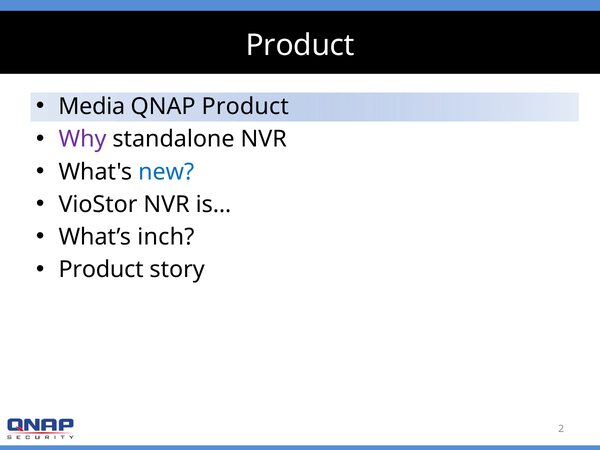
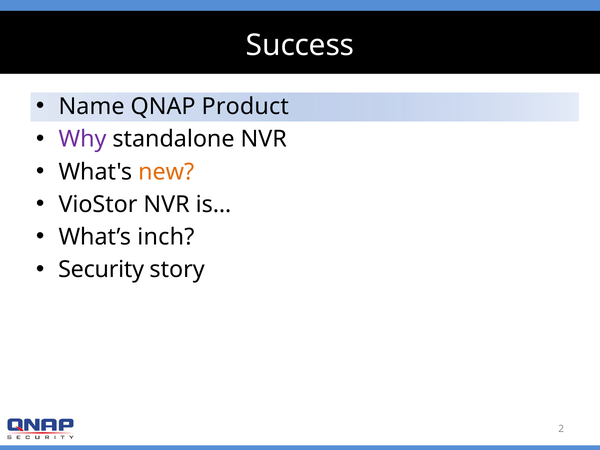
Product at (300, 45): Product -> Success
Media: Media -> Name
new colour: blue -> orange
Product at (101, 270): Product -> Security
